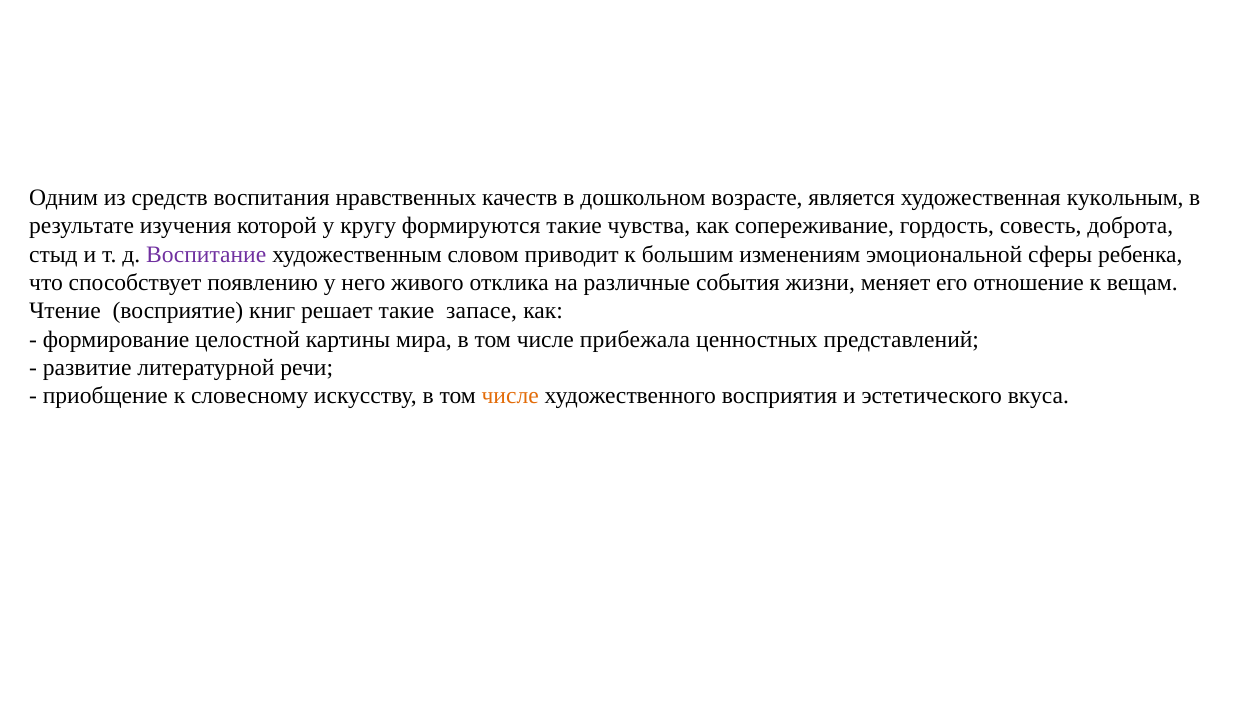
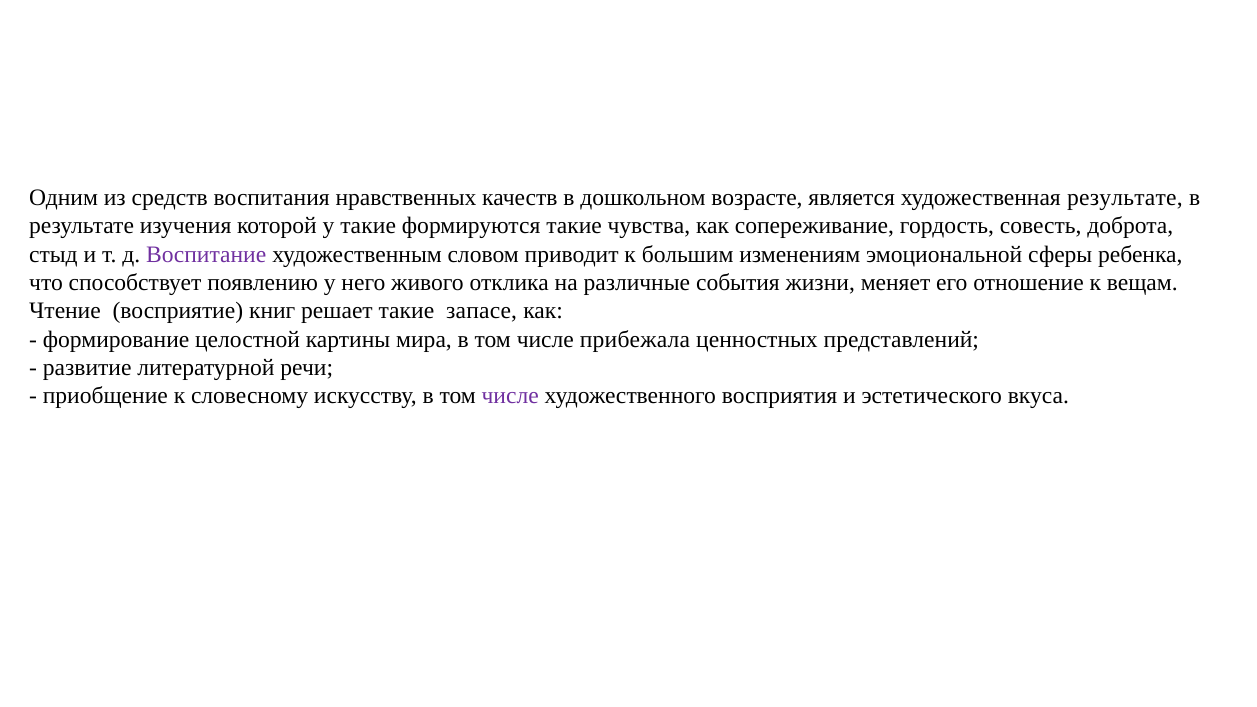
художественная кукольным: кукольным -> результате
у кругу: кругу -> такие
числе at (510, 396) colour: orange -> purple
